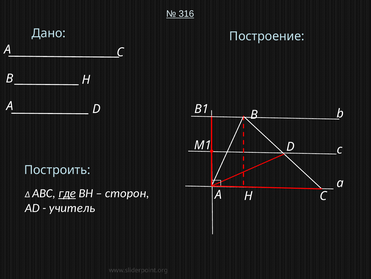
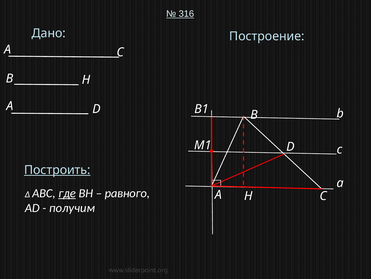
Построить underline: none -> present
сторон: сторон -> равного
учитель: учитель -> получим
